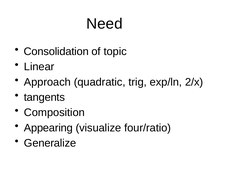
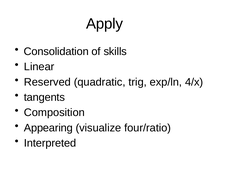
Need: Need -> Apply
topic: topic -> skills
Approach: Approach -> Reserved
2/x: 2/x -> 4/x
Generalize: Generalize -> Interpreted
